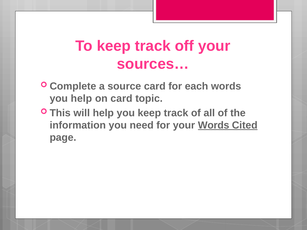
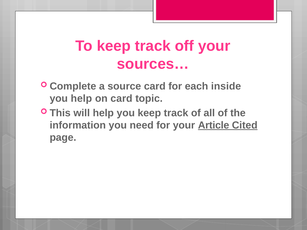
each words: words -> inside
your Words: Words -> Article
